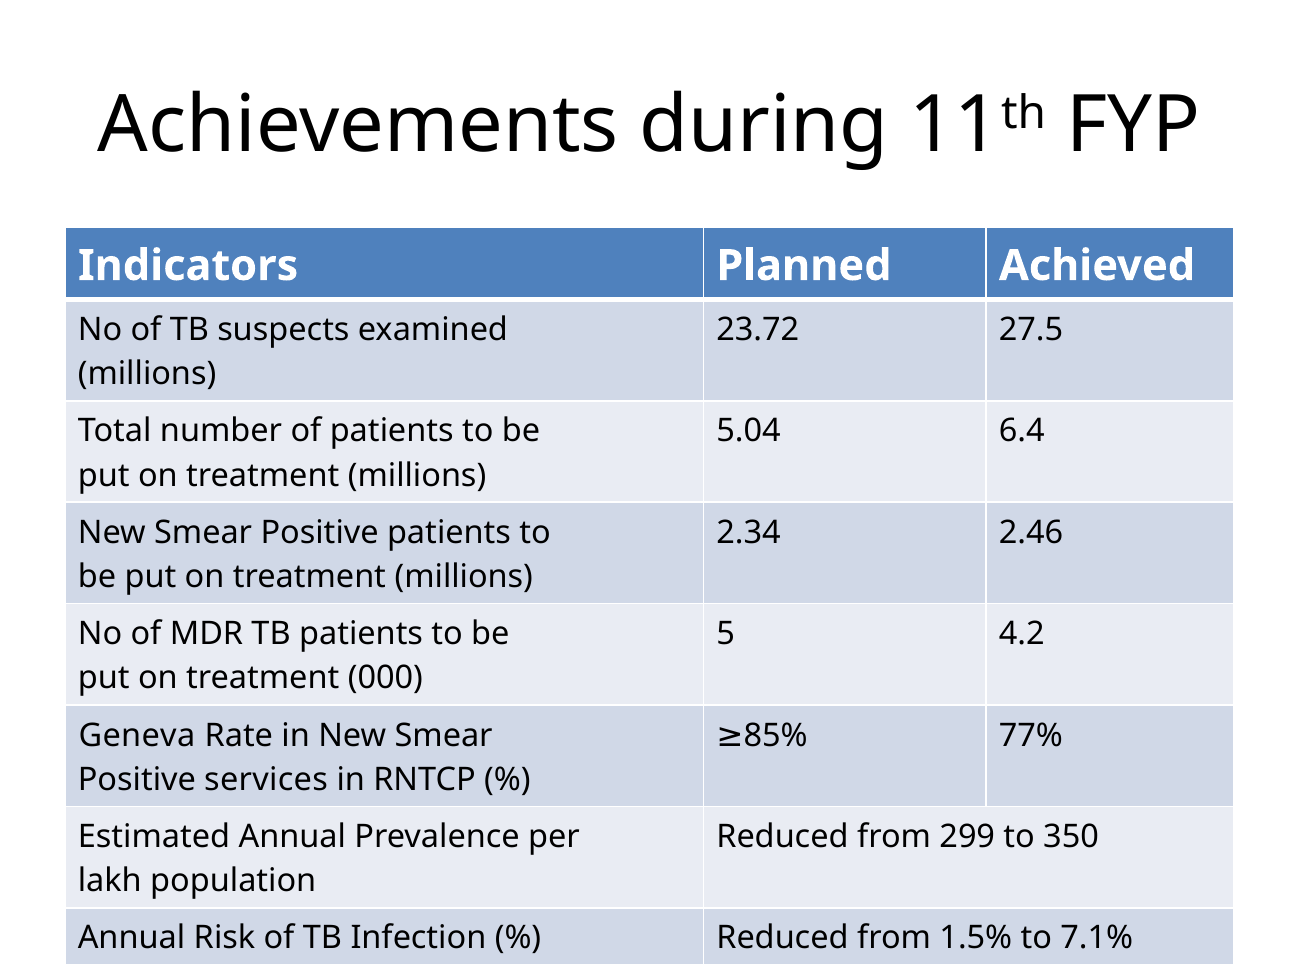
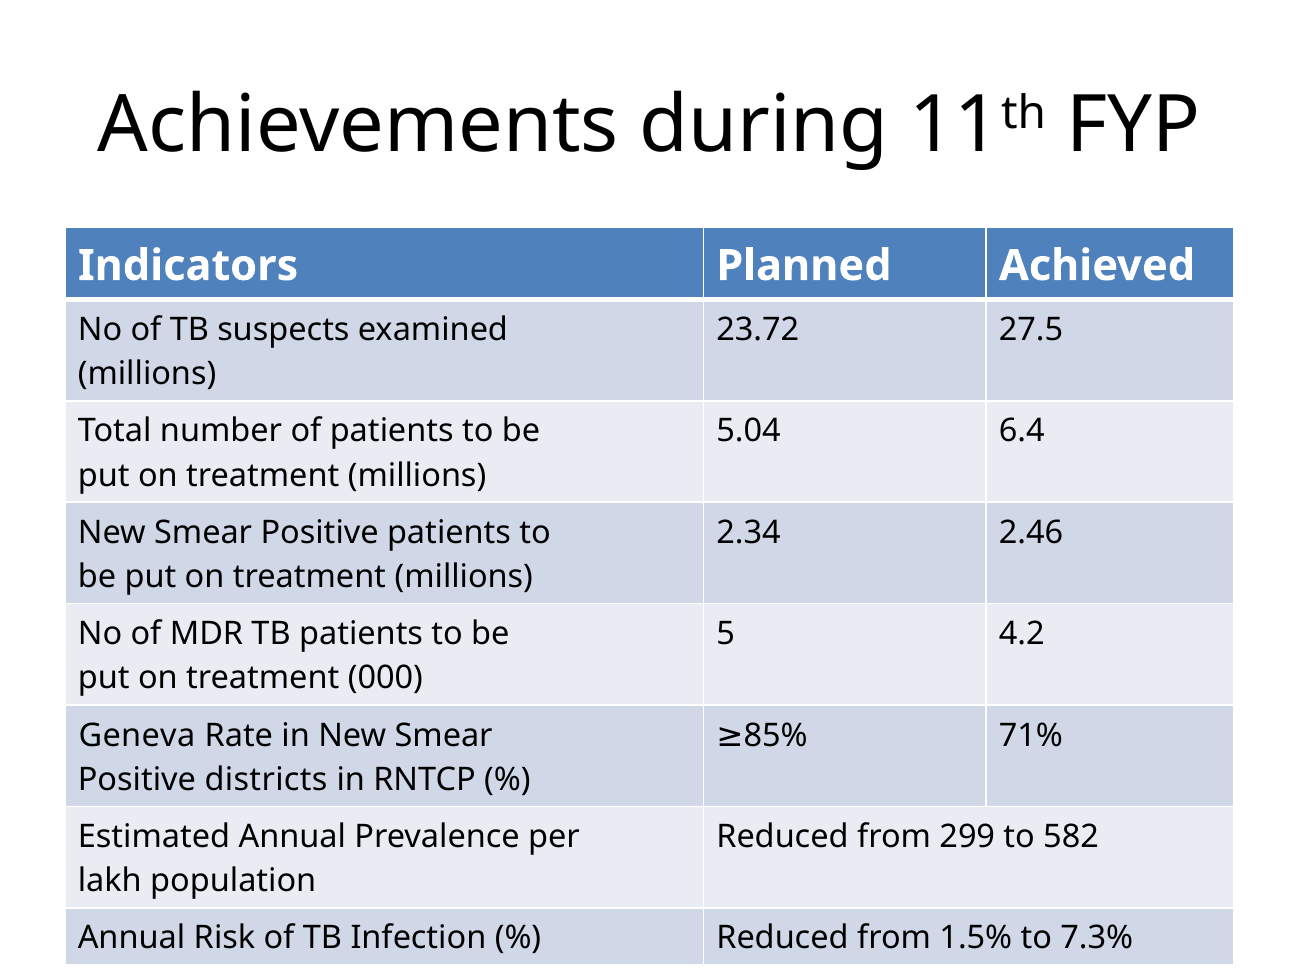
77%: 77% -> 71%
services: services -> districts
350: 350 -> 582
7.1%: 7.1% -> 7.3%
